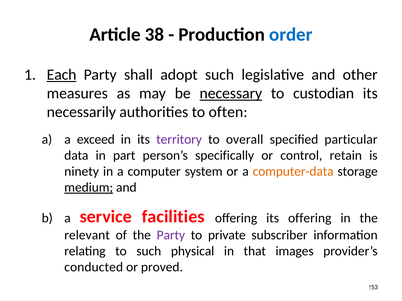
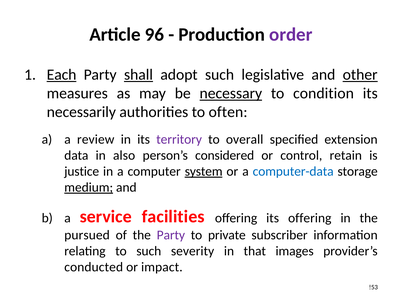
38: 38 -> 96
order colour: blue -> purple
shall underline: none -> present
other underline: none -> present
custodian: custodian -> condition
exceed: exceed -> review
particular: particular -> extension
part: part -> also
specifically: specifically -> considered
ninety: ninety -> justice
system underline: none -> present
computer-data colour: orange -> blue
relevant: relevant -> pursued
physical: physical -> severity
proved: proved -> impact
